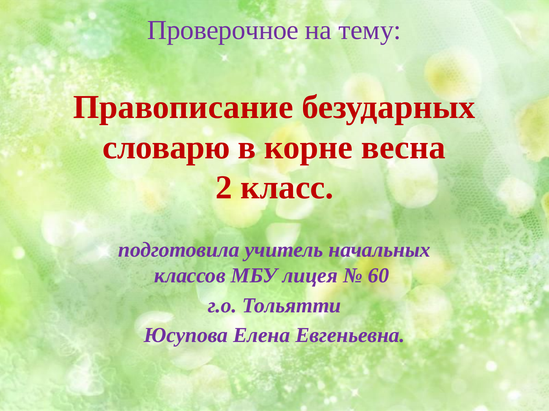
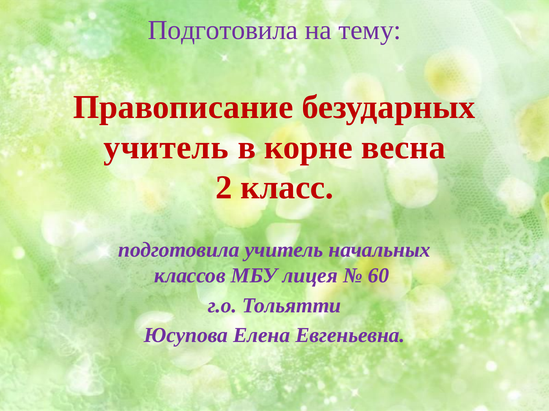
Проверочное at (223, 30): Проверочное -> Подготовила
словарю at (166, 148): словарю -> учитель
